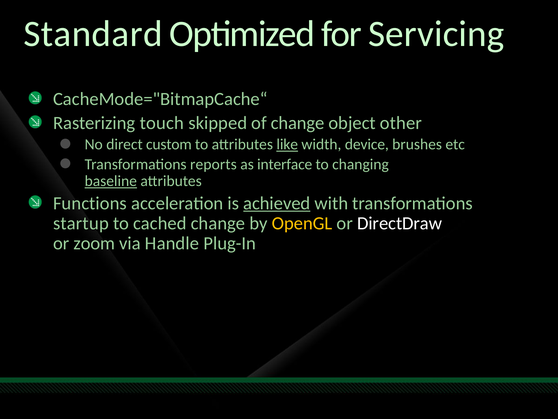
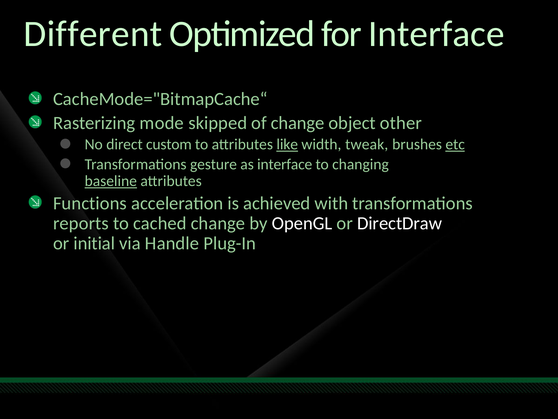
Standard: Standard -> Different
for Servicing: Servicing -> Interface
touch: touch -> mode
device: device -> tweak
etc underline: none -> present
reports: reports -> gesture
achieved underline: present -> none
startup: startup -> reports
OpenGL colour: yellow -> white
zoom: zoom -> initial
